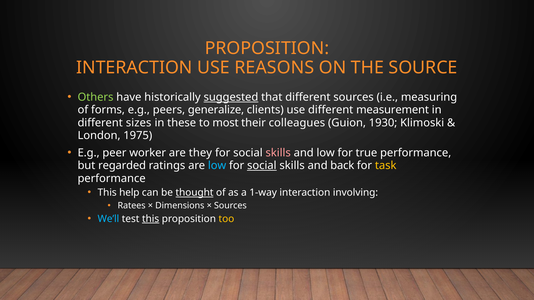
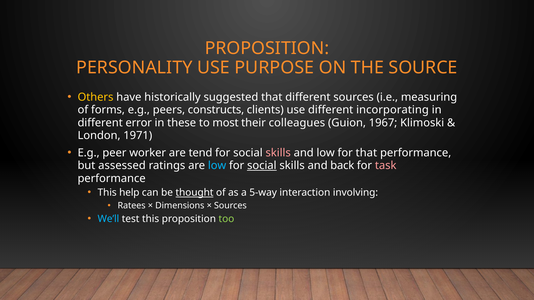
INTERACTION at (134, 68): INTERACTION -> PERSONALITY
REASONS: REASONS -> PURPOSE
Others colour: light green -> yellow
suggested underline: present -> none
generalize: generalize -> constructs
measurement: measurement -> incorporating
sizes: sizes -> error
1930: 1930 -> 1967
1975: 1975 -> 1971
they: they -> tend
for true: true -> that
regarded: regarded -> assessed
task colour: yellow -> pink
1-way: 1-way -> 5-way
this at (151, 219) underline: present -> none
too colour: yellow -> light green
